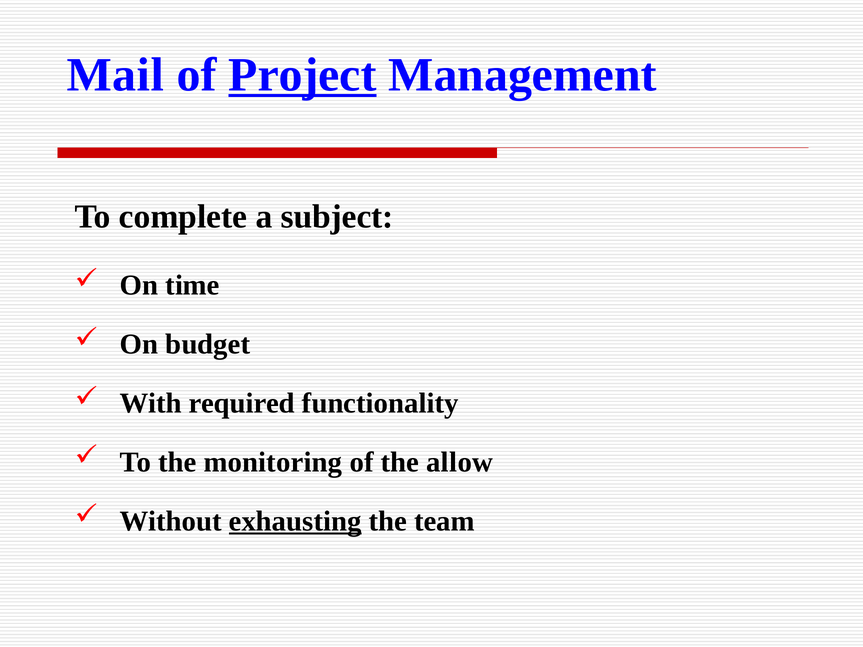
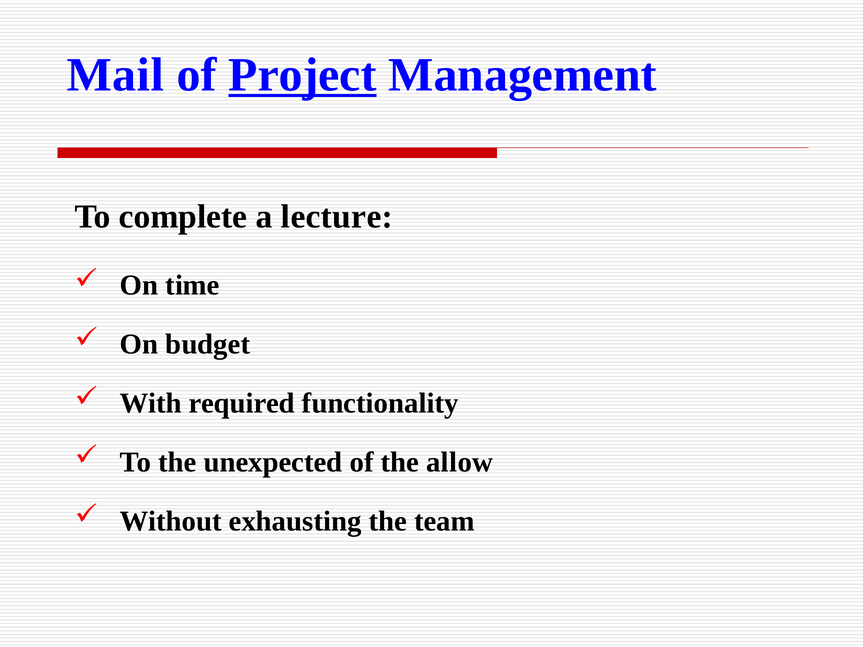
subject: subject -> lecture
monitoring: monitoring -> unexpected
exhausting underline: present -> none
